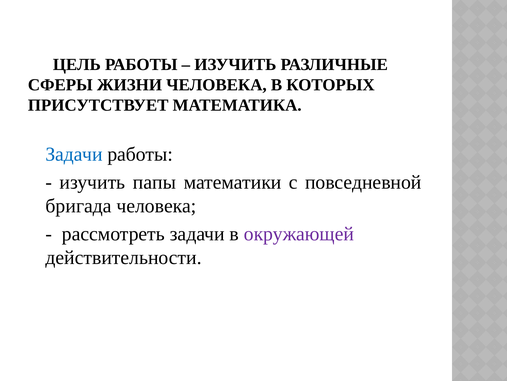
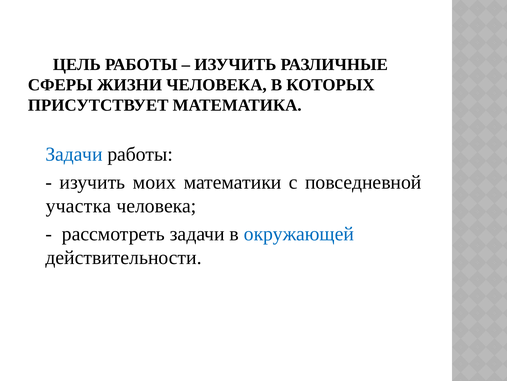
папы: папы -> моих
бригада: бригада -> участка
окружающей colour: purple -> blue
